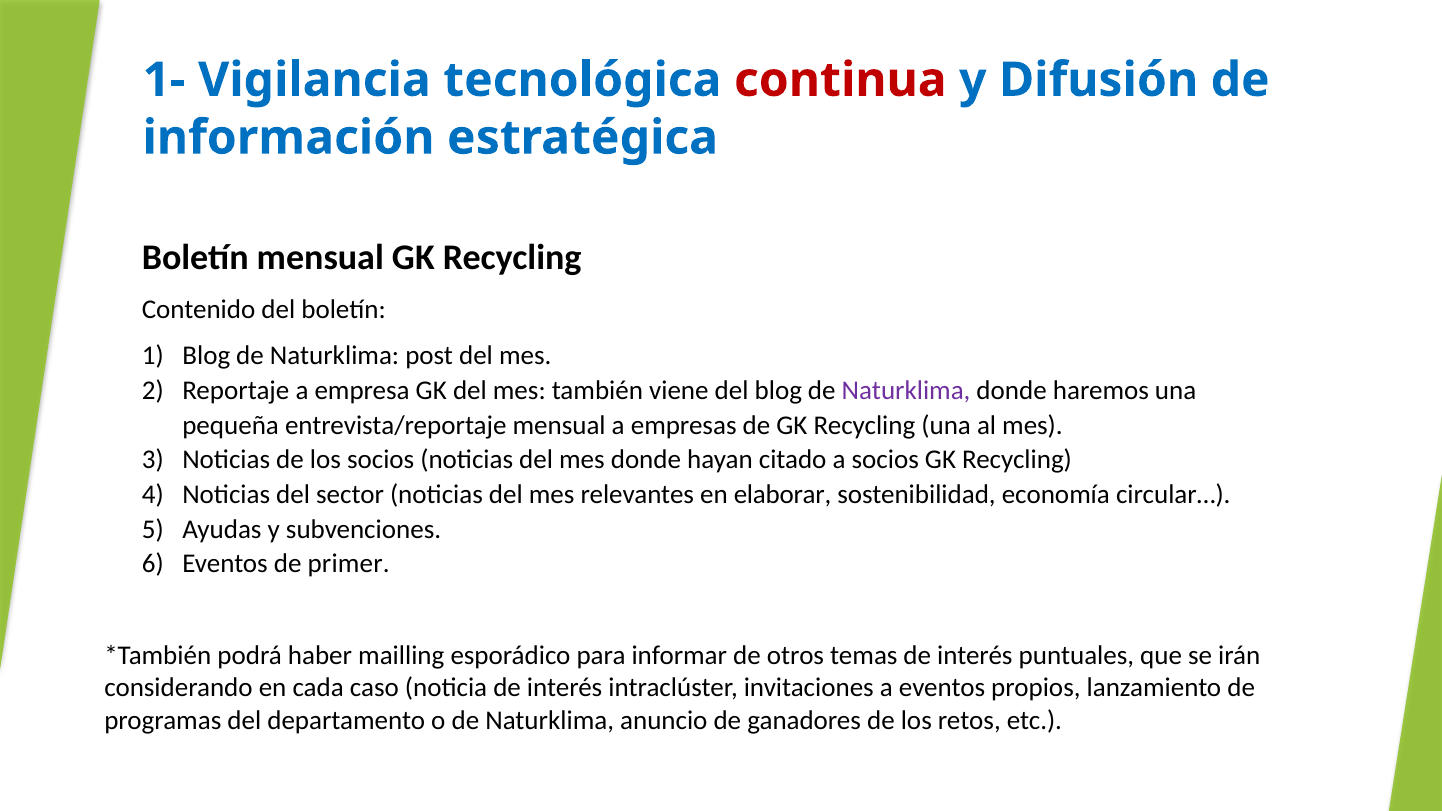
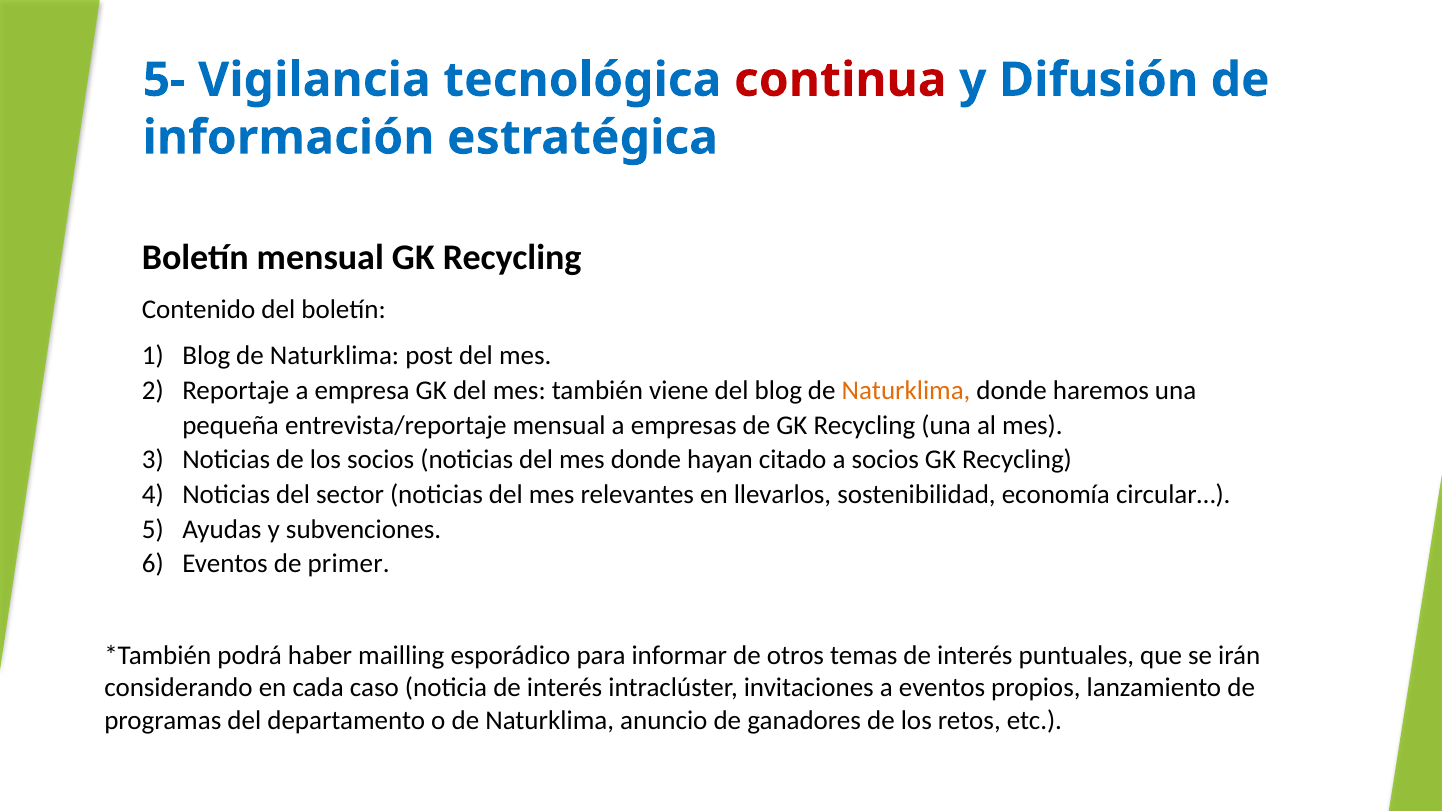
1-: 1- -> 5-
Naturklima at (906, 391) colour: purple -> orange
elaborar: elaborar -> llevarlos
